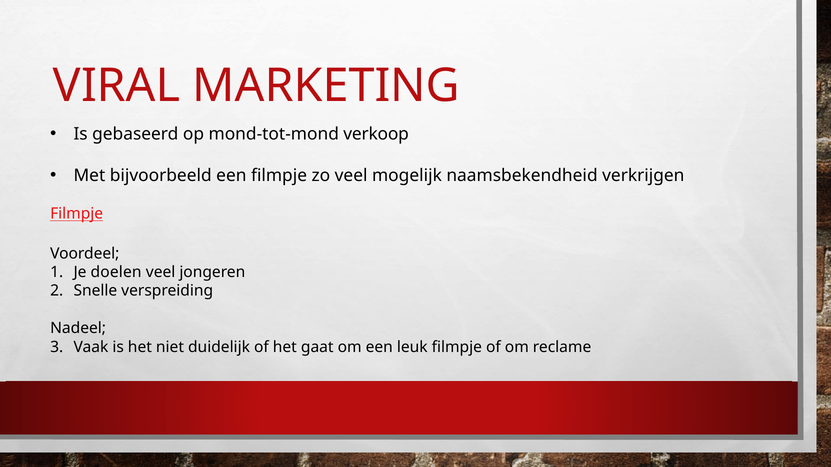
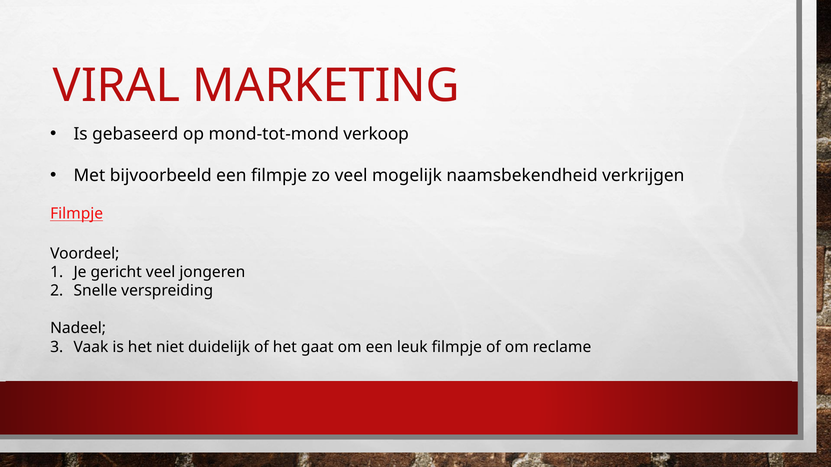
doelen: doelen -> gericht
